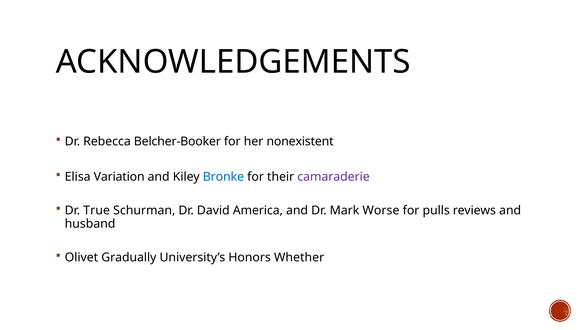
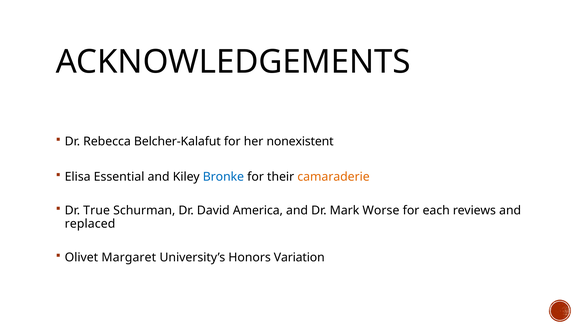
Belcher-Booker: Belcher-Booker -> Belcher-Kalafut
Variation: Variation -> Essential
camaraderie colour: purple -> orange
pulls: pulls -> each
husband: husband -> replaced
Gradually: Gradually -> Margaret
Whether: Whether -> Variation
